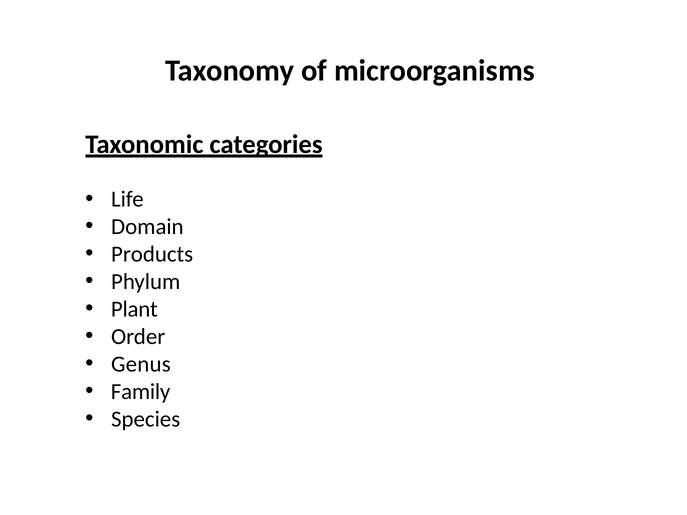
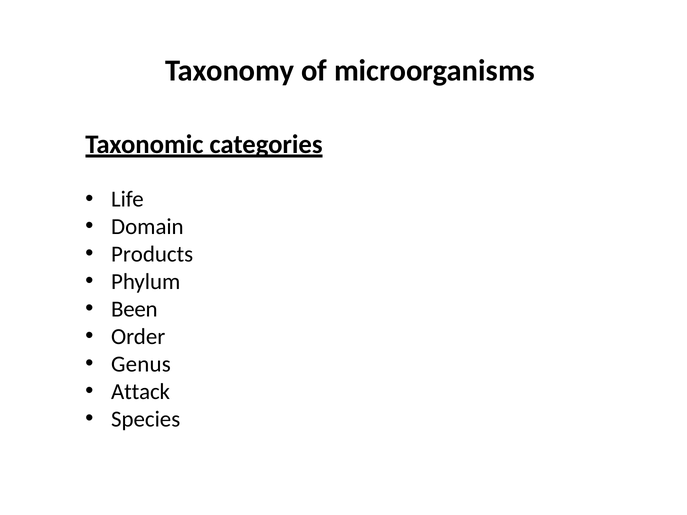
Plant: Plant -> Been
Family: Family -> Attack
